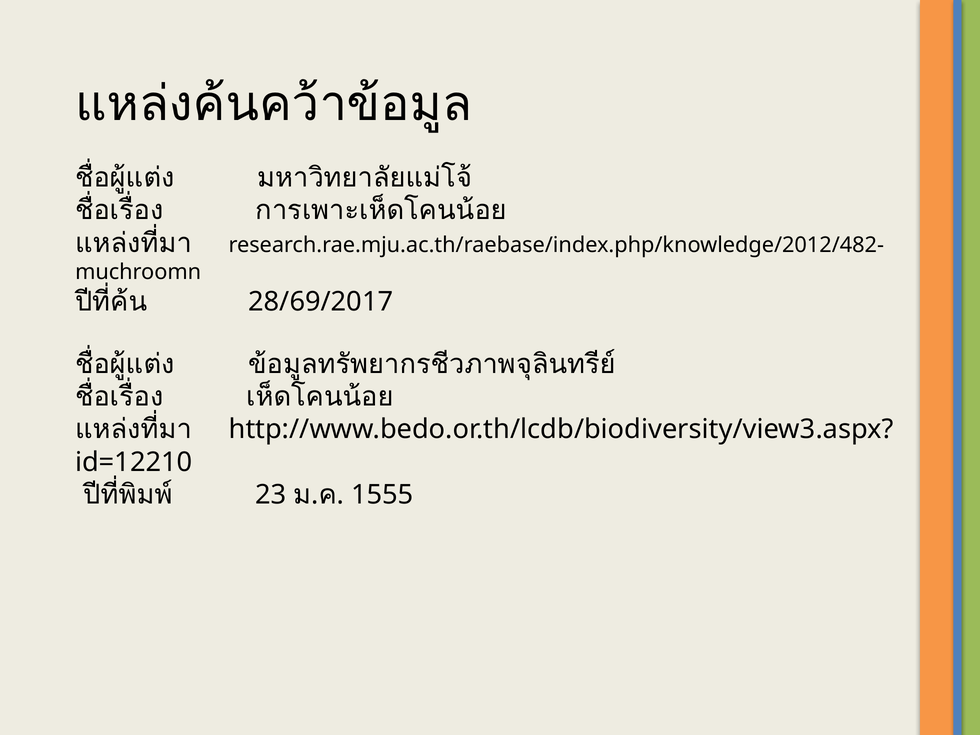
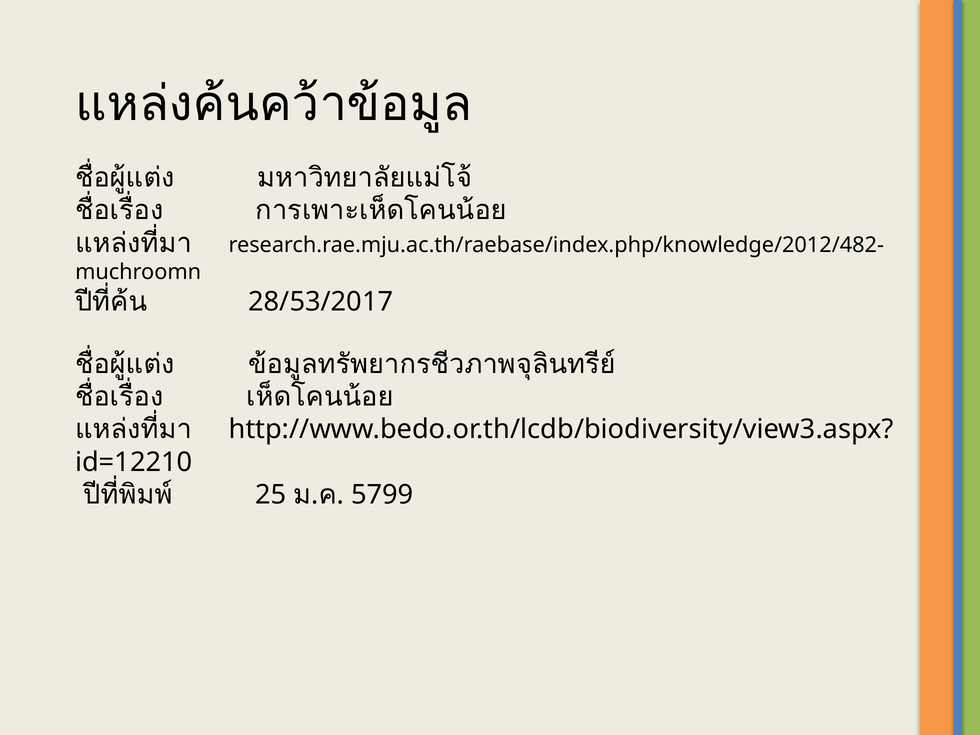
28/69/2017: 28/69/2017 -> 28/53/2017
23: 23 -> 25
1555: 1555 -> 5799
